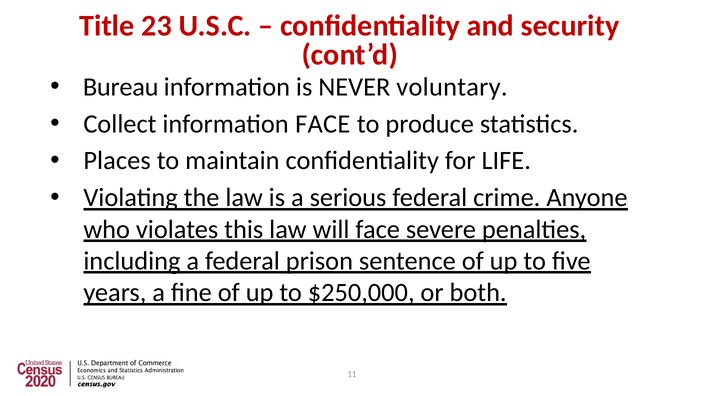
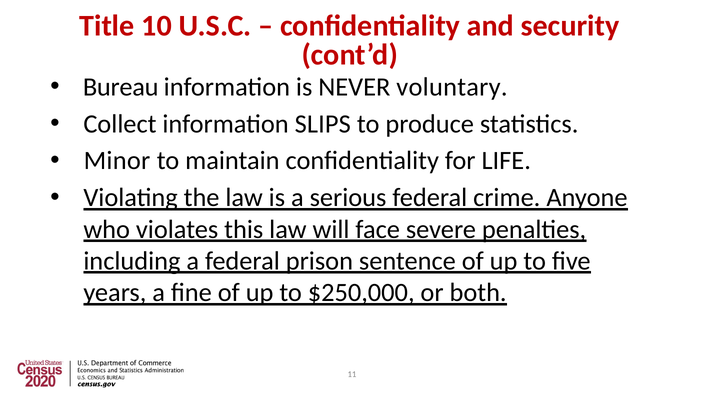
23: 23 -> 10
information FACE: FACE -> SLIPS
Places: Places -> Minor
